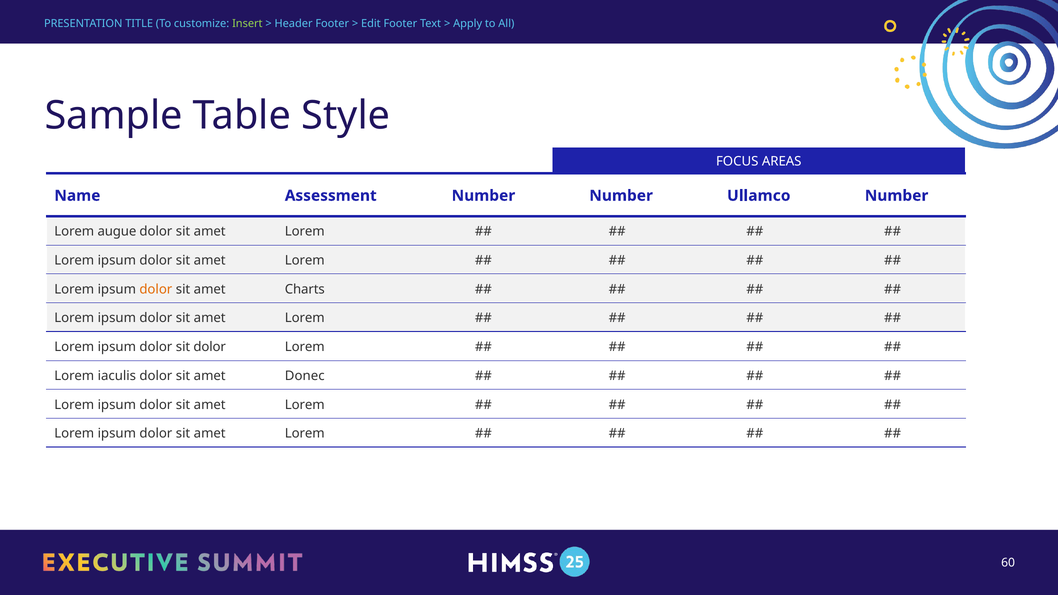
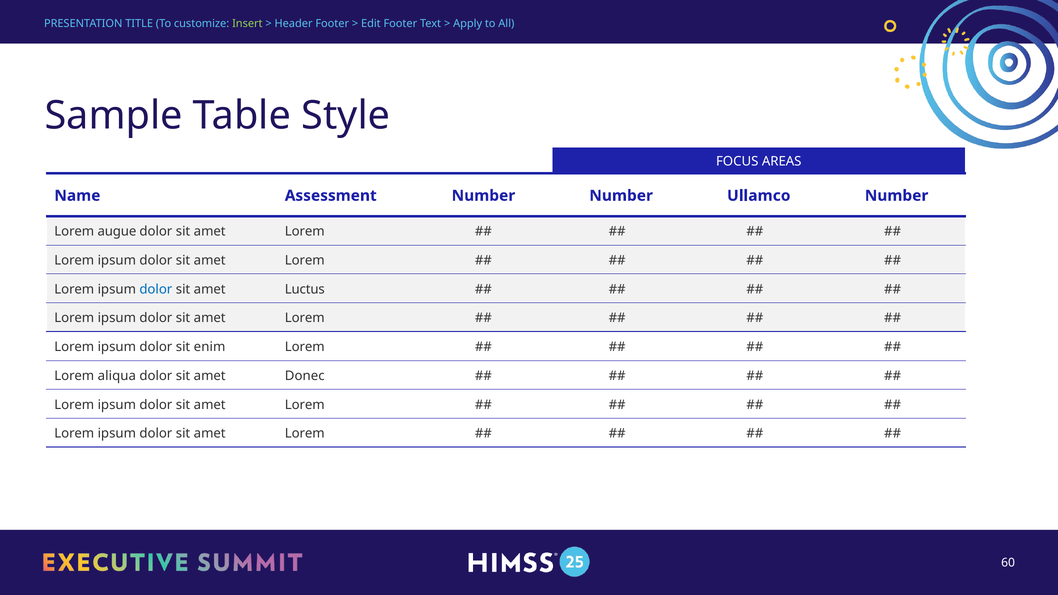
dolor at (156, 289) colour: orange -> blue
Charts: Charts -> Luctus
sit dolor: dolor -> enim
iaculis: iaculis -> aliqua
